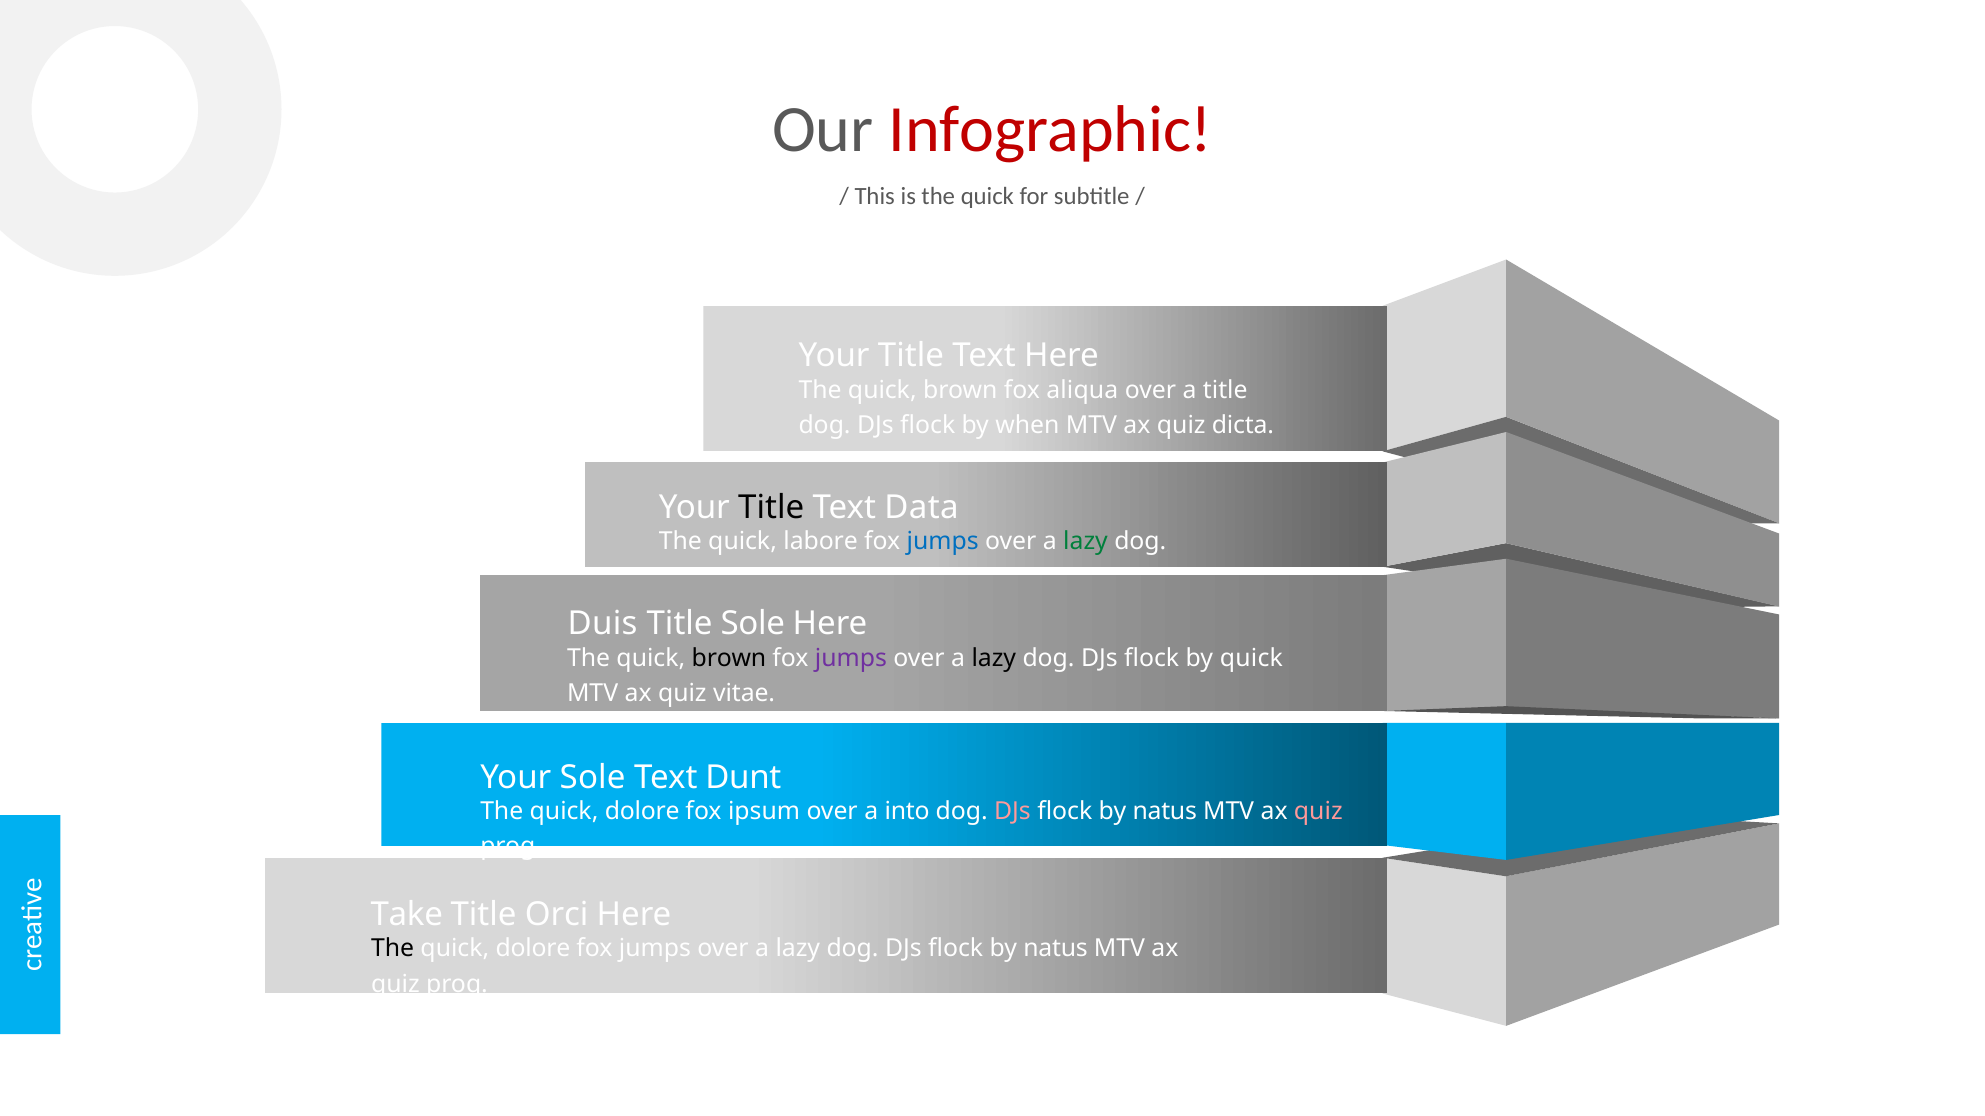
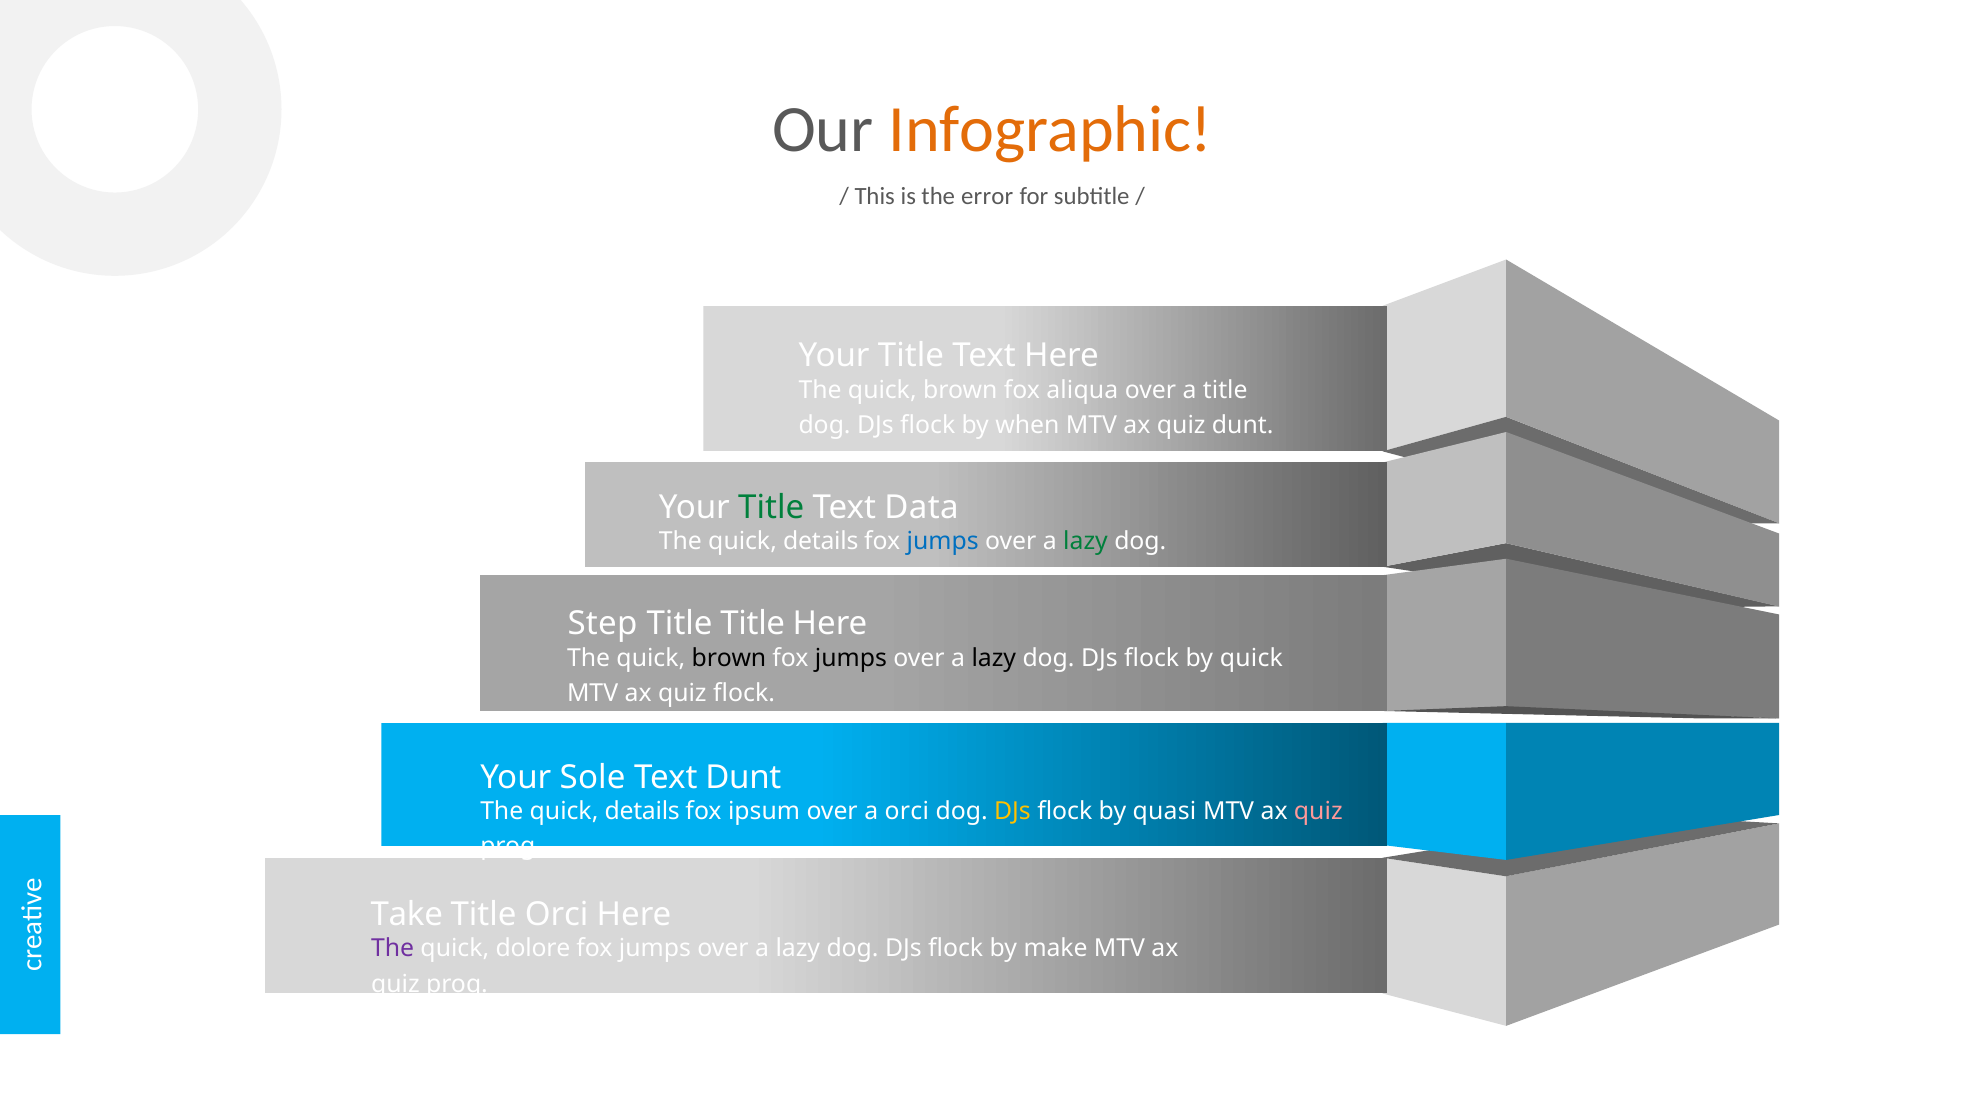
Infographic colour: red -> orange
is the quick: quick -> error
quiz dicta: dicta -> dunt
Title at (771, 508) colour: black -> green
labore at (821, 542): labore -> details
Duis: Duis -> Step
Title Sole: Sole -> Title
jumps at (851, 658) colour: purple -> black
quiz vitae: vitae -> flock
dolore at (642, 812): dolore -> details
a into: into -> orci
DJs at (1012, 812) colour: pink -> yellow
natus at (1165, 812): natus -> quasi
The at (393, 949) colour: black -> purple
natus at (1056, 949): natus -> make
